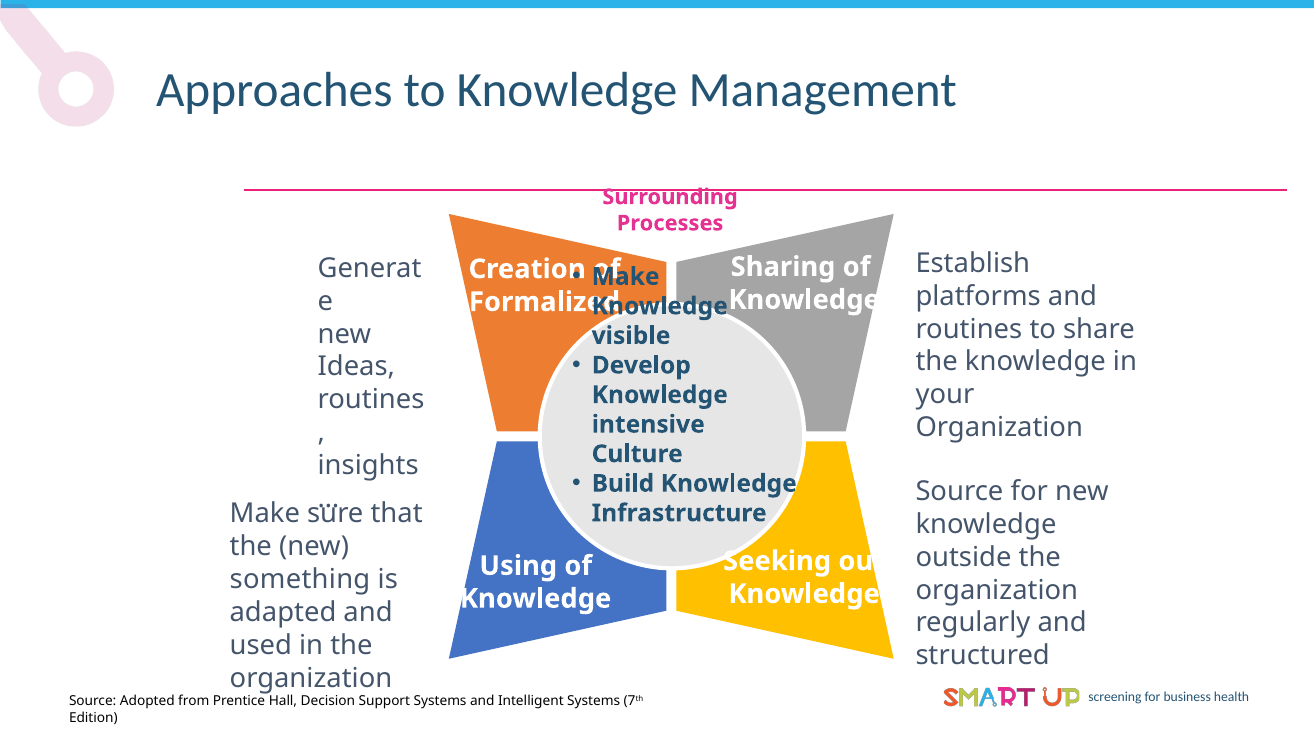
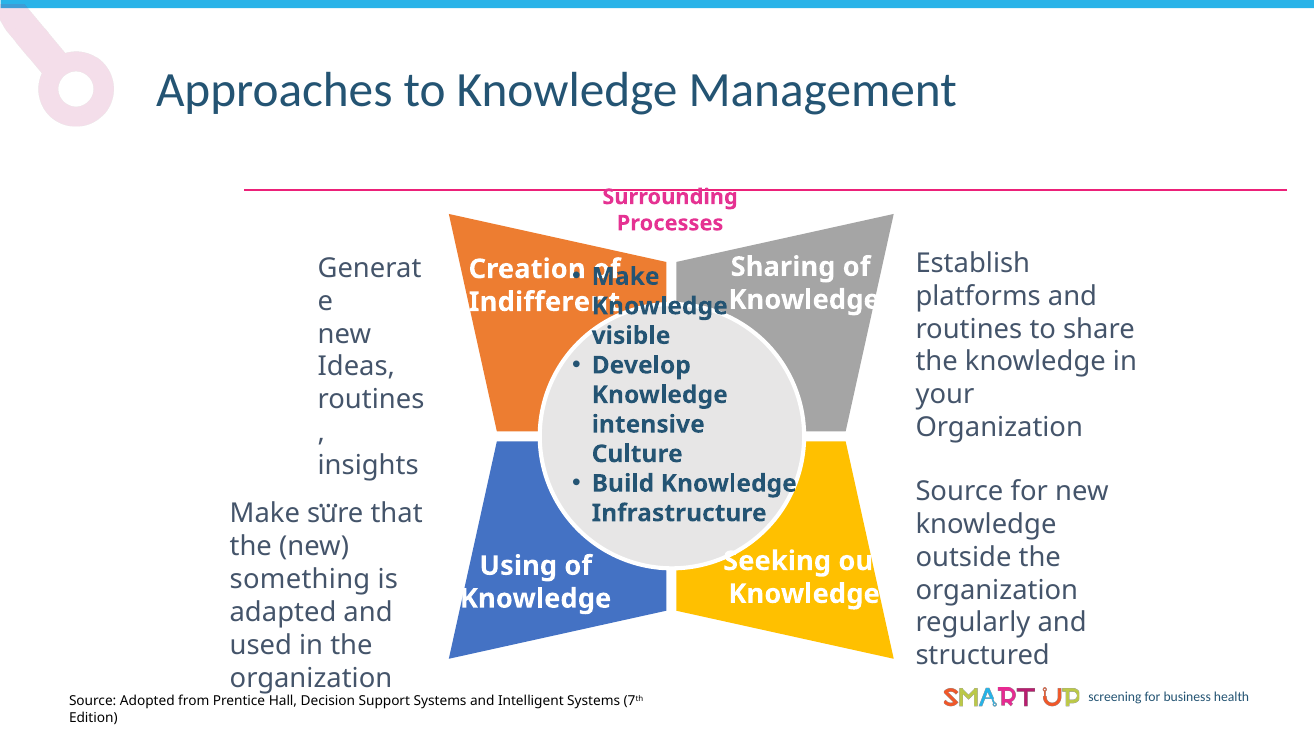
Formalized: Formalized -> Indifferent
